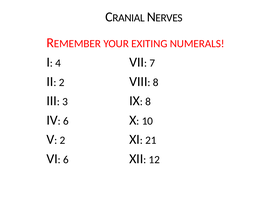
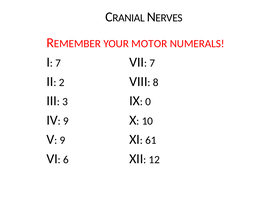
EXITING: EXITING -> MOTOR
4 at (58, 63): 4 -> 7
8 at (148, 102): 8 -> 0
6 at (66, 121): 6 -> 9
2 at (63, 140): 2 -> 9
21: 21 -> 61
